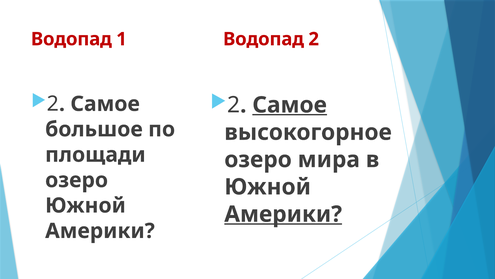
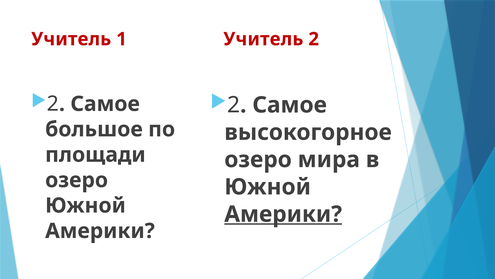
Водопад at (71, 39): Водопад -> Учитель
1 Водопад: Водопад -> Учитель
Самое at (290, 105) underline: present -> none
